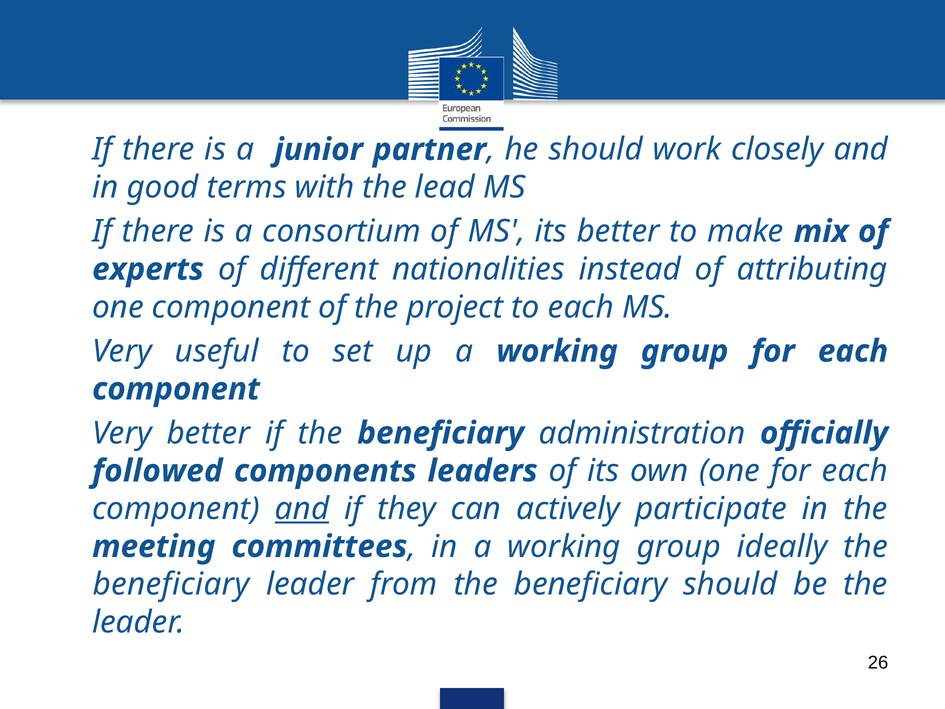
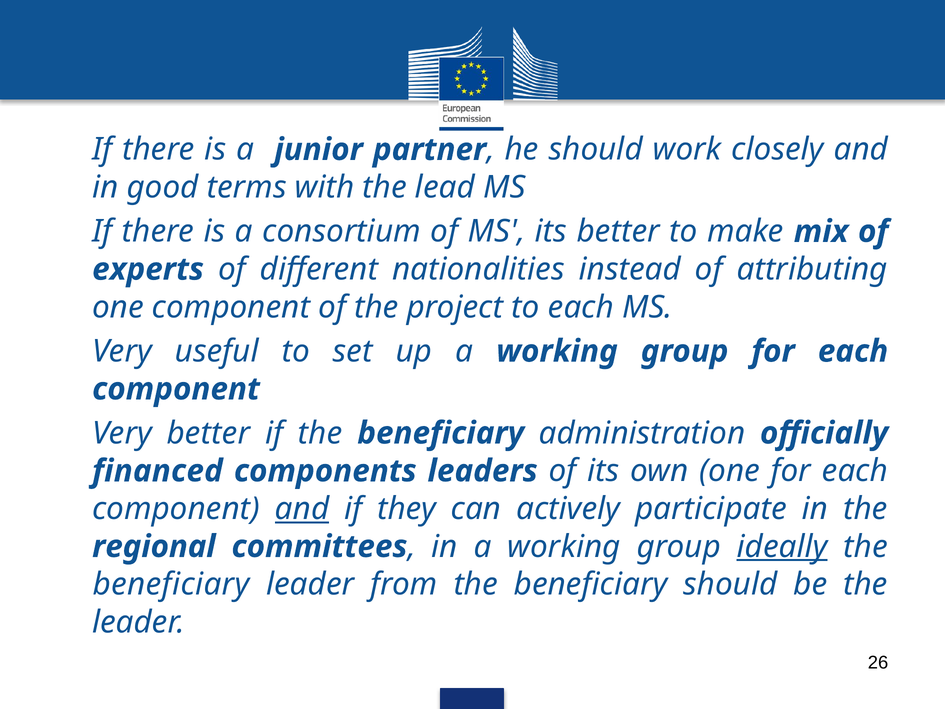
followed: followed -> financed
meeting: meeting -> regional
ideally underline: none -> present
